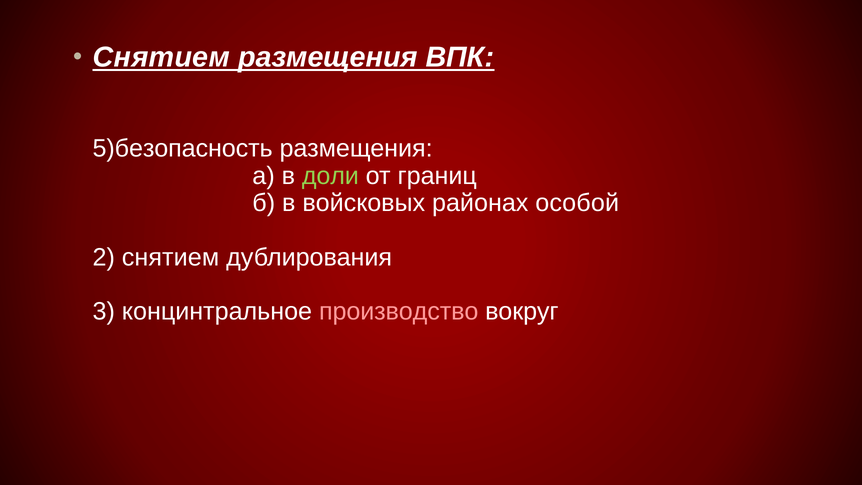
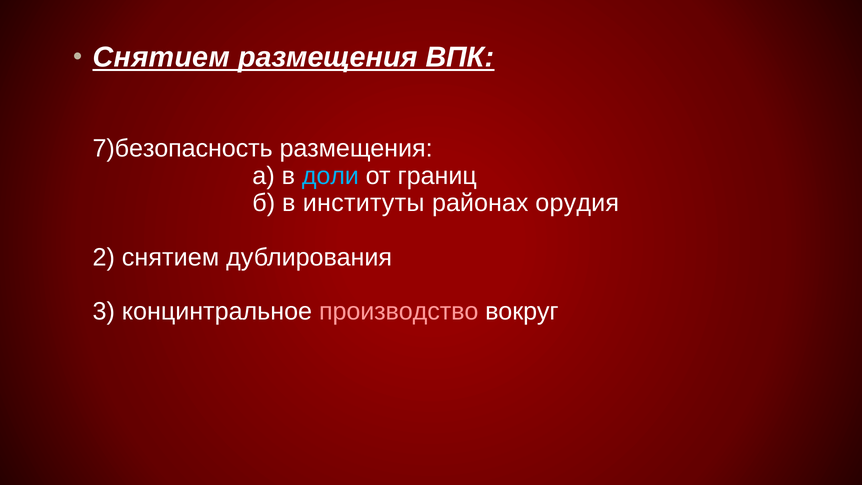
5)безопасность: 5)безопасность -> 7)безопасность
доли colour: light green -> light blue
войсковых: войсковых -> институты
особой: особой -> орудия
